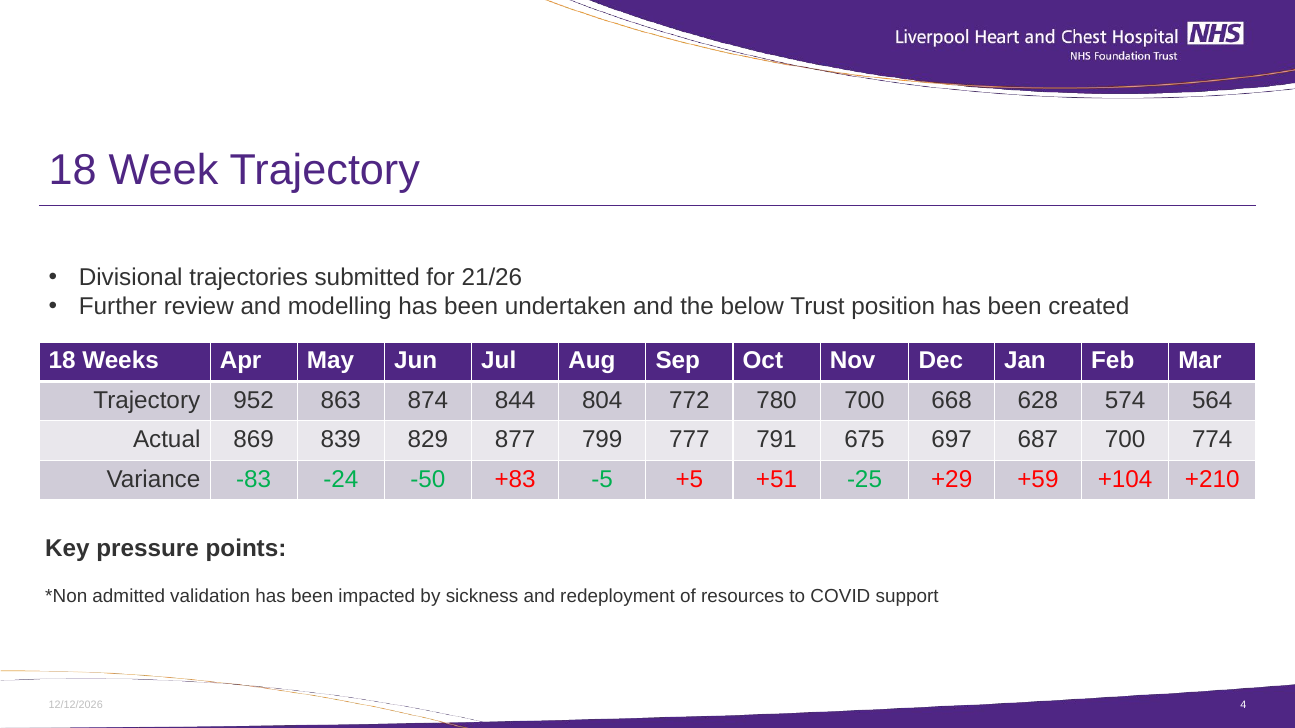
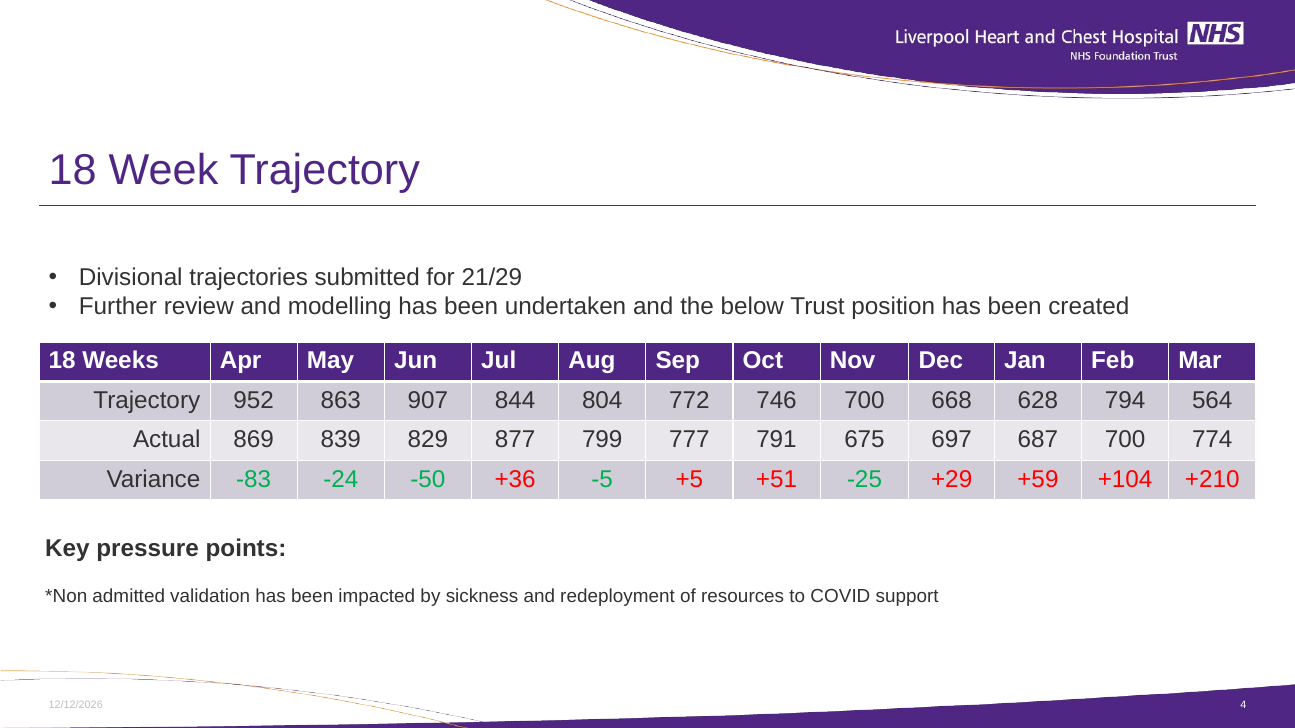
21/26: 21/26 -> 21/29
874: 874 -> 907
780: 780 -> 746
574: 574 -> 794
+83: +83 -> +36
